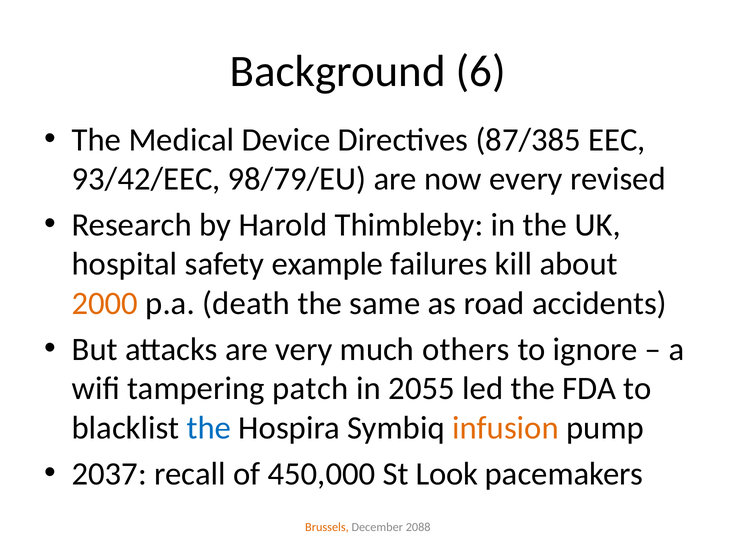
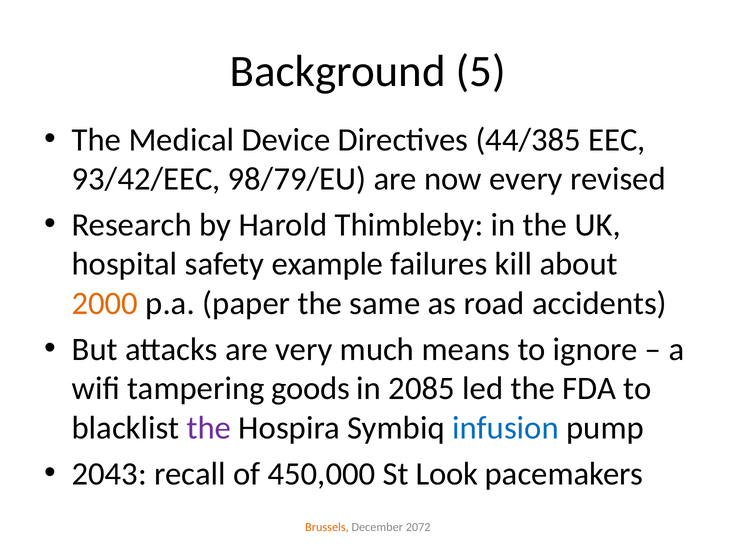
6: 6 -> 5
87/385: 87/385 -> 44/385
death: death -> paper
others: others -> means
patch: patch -> goods
2055: 2055 -> 2085
the at (209, 428) colour: blue -> purple
infusion colour: orange -> blue
2037: 2037 -> 2043
2088: 2088 -> 2072
